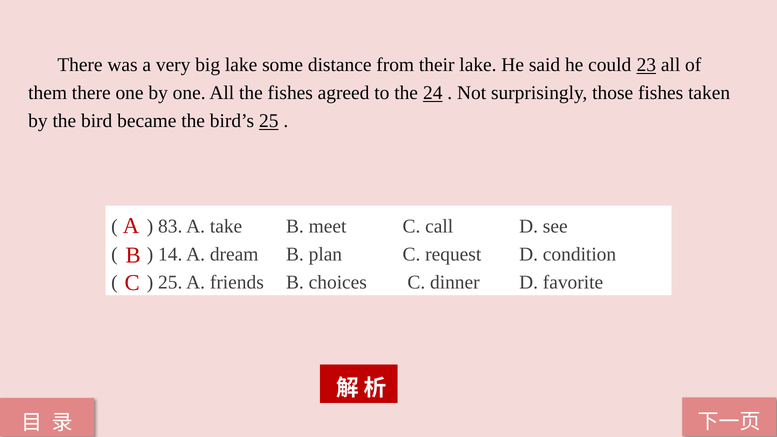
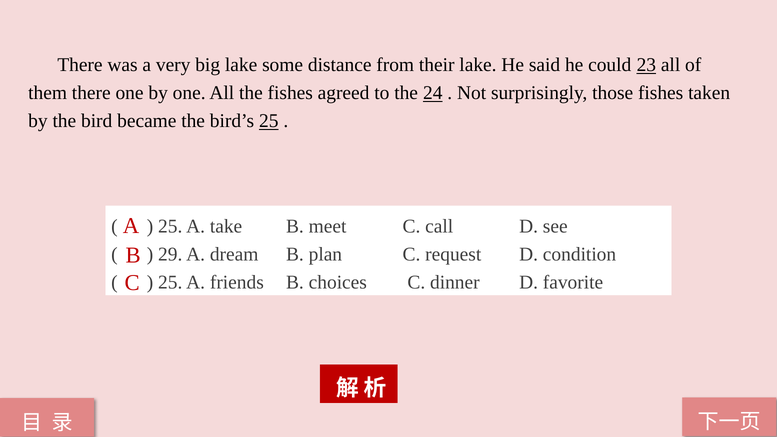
83 at (170, 226): 83 -> 25
14: 14 -> 29
